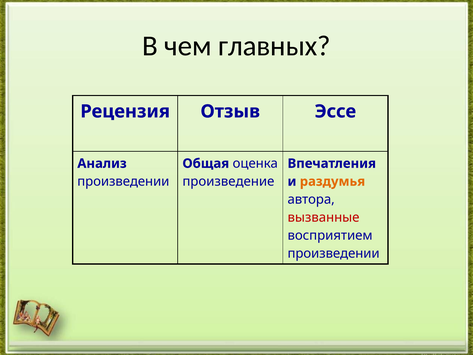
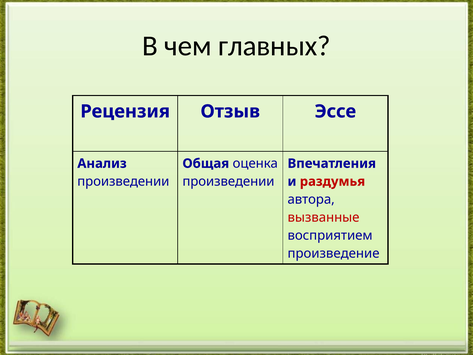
произведение at (228, 181): произведение -> произведении
раздумья colour: orange -> red
произведении at (334, 253): произведении -> произведение
